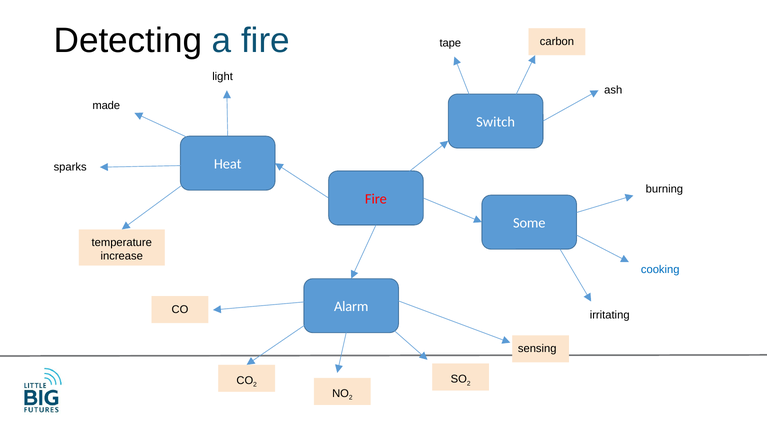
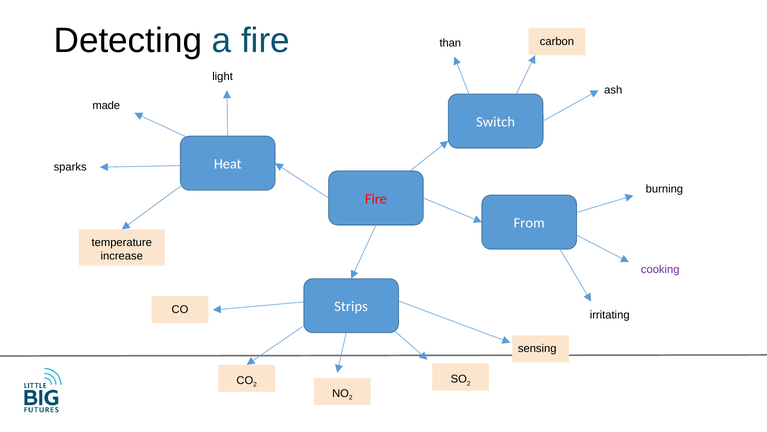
tape: tape -> than
Some: Some -> From
cooking colour: blue -> purple
Alarm: Alarm -> Strips
